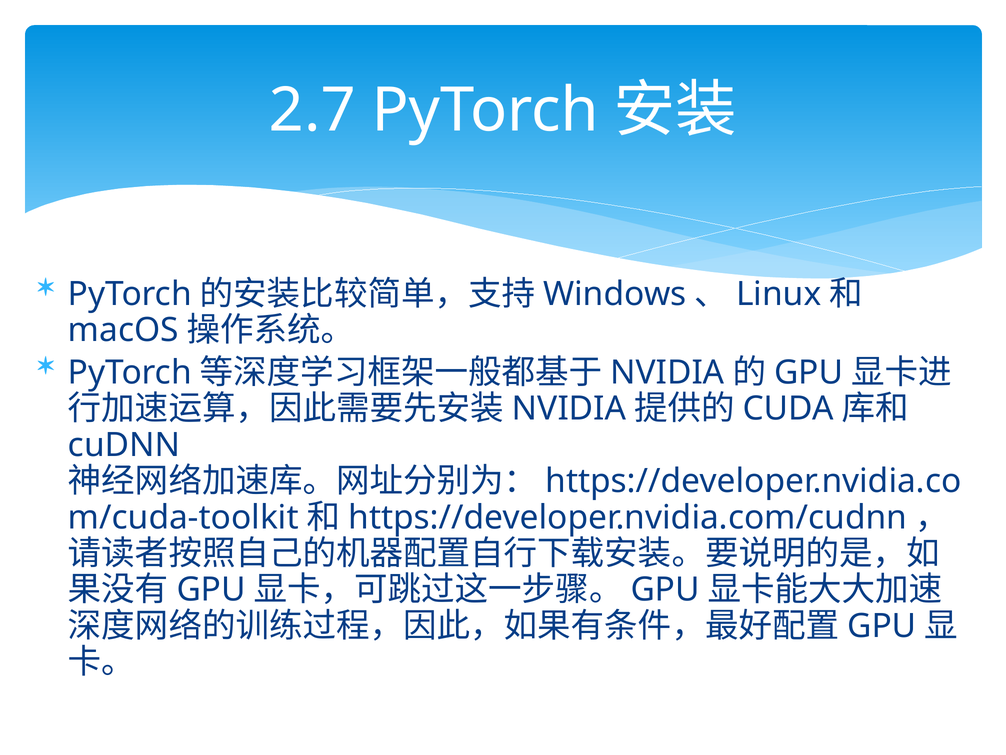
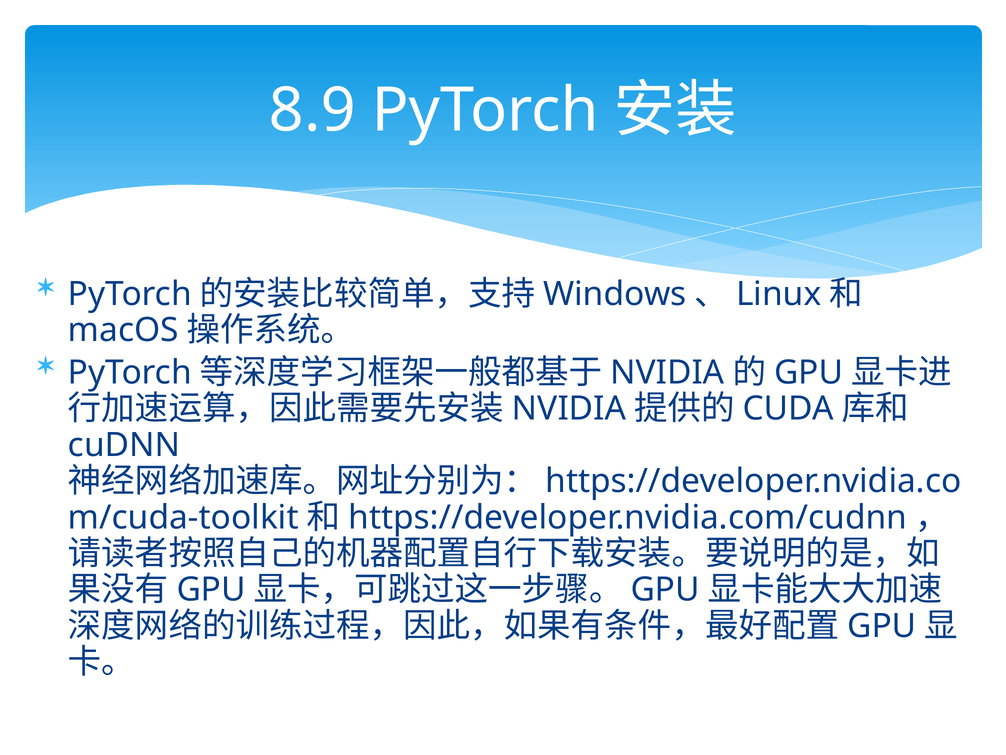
2.7: 2.7 -> 8.9
